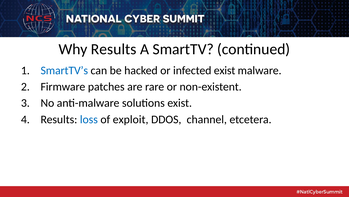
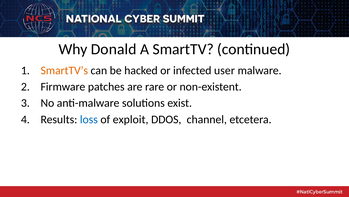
Why Results: Results -> Donald
SmartTV’s colour: blue -> orange
infected exist: exist -> user
